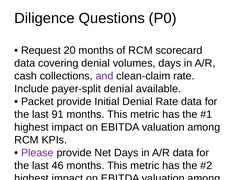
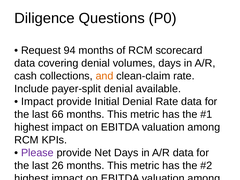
20: 20 -> 94
and colour: purple -> orange
Packet at (37, 102): Packet -> Impact
91: 91 -> 66
46: 46 -> 26
